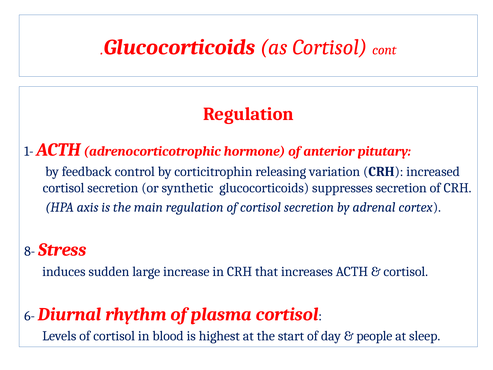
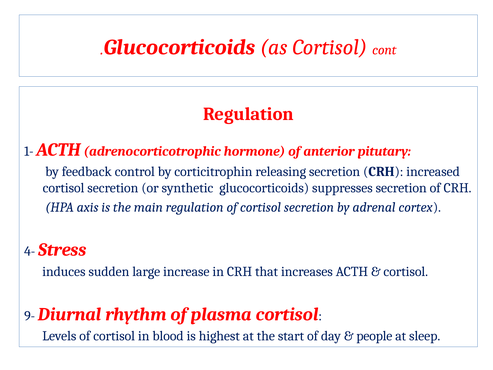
releasing variation: variation -> secretion
8-: 8- -> 4-
6-: 6- -> 9-
